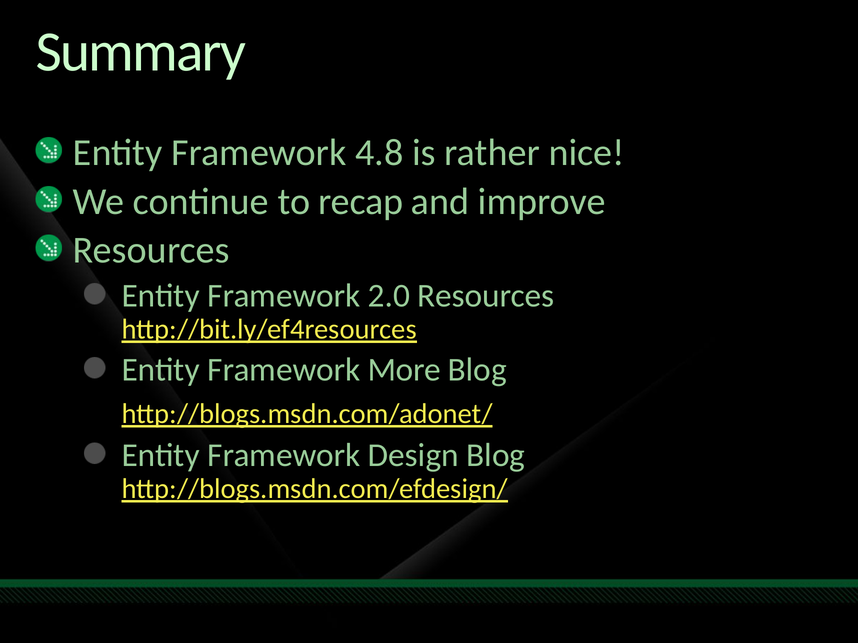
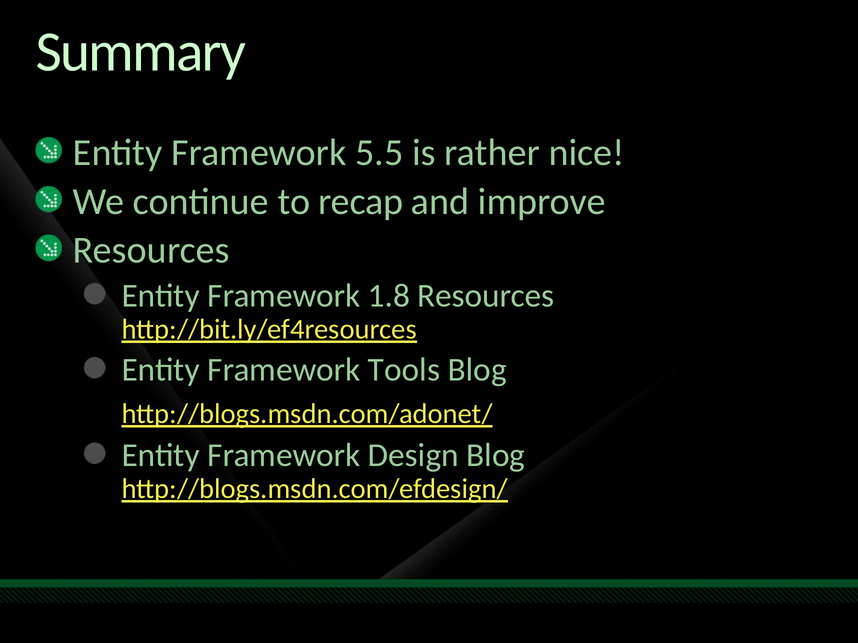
4.8: 4.8 -> 5.5
2.0: 2.0 -> 1.8
More: More -> Tools
